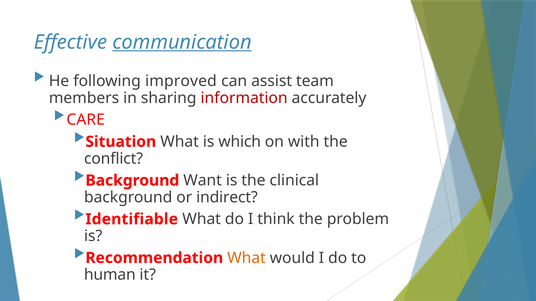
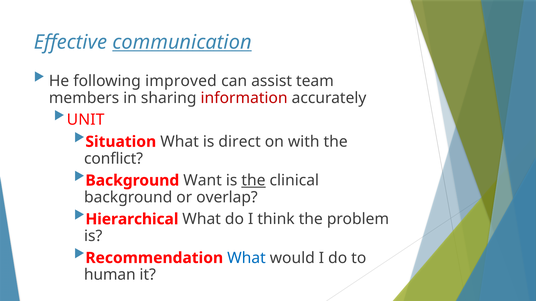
CARE: CARE -> UNIT
which: which -> direct
the at (253, 181) underline: none -> present
indirect: indirect -> overlap
Identifiable: Identifiable -> Hierarchical
What at (246, 258) colour: orange -> blue
